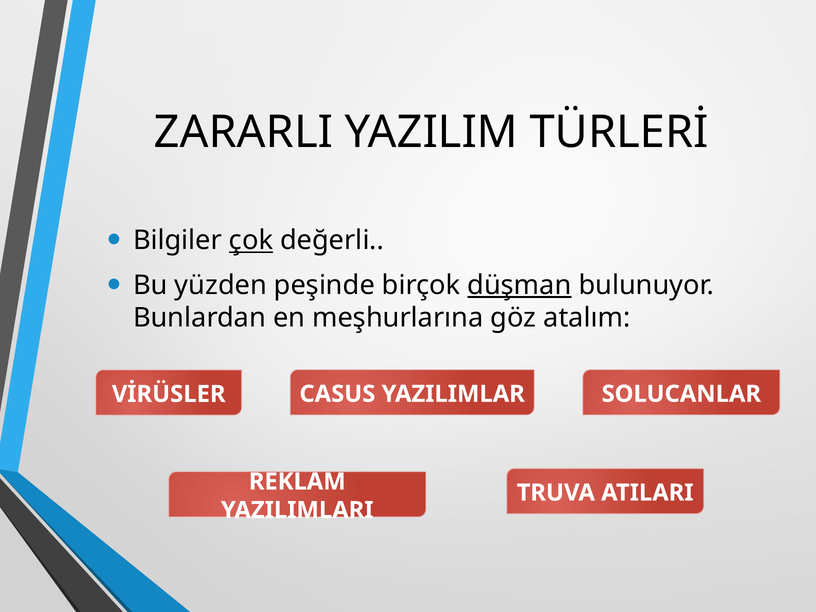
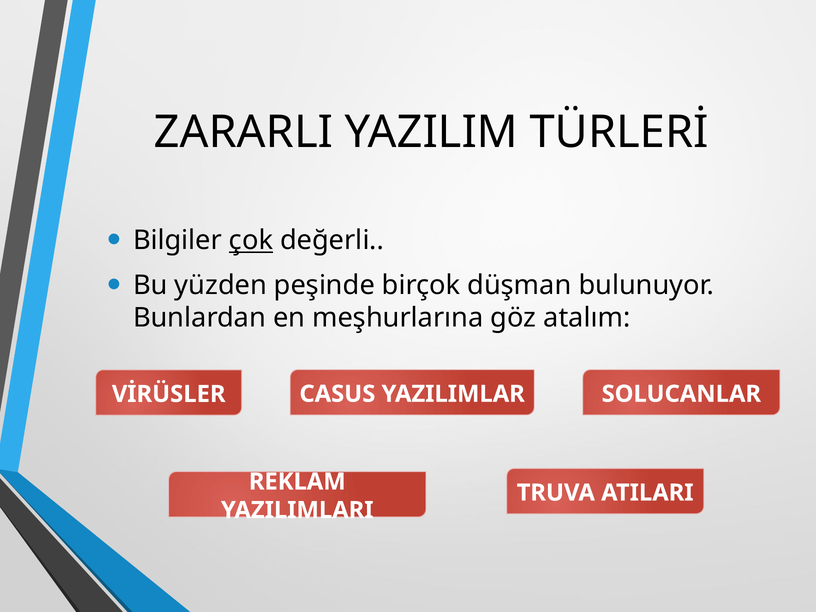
düşman underline: present -> none
